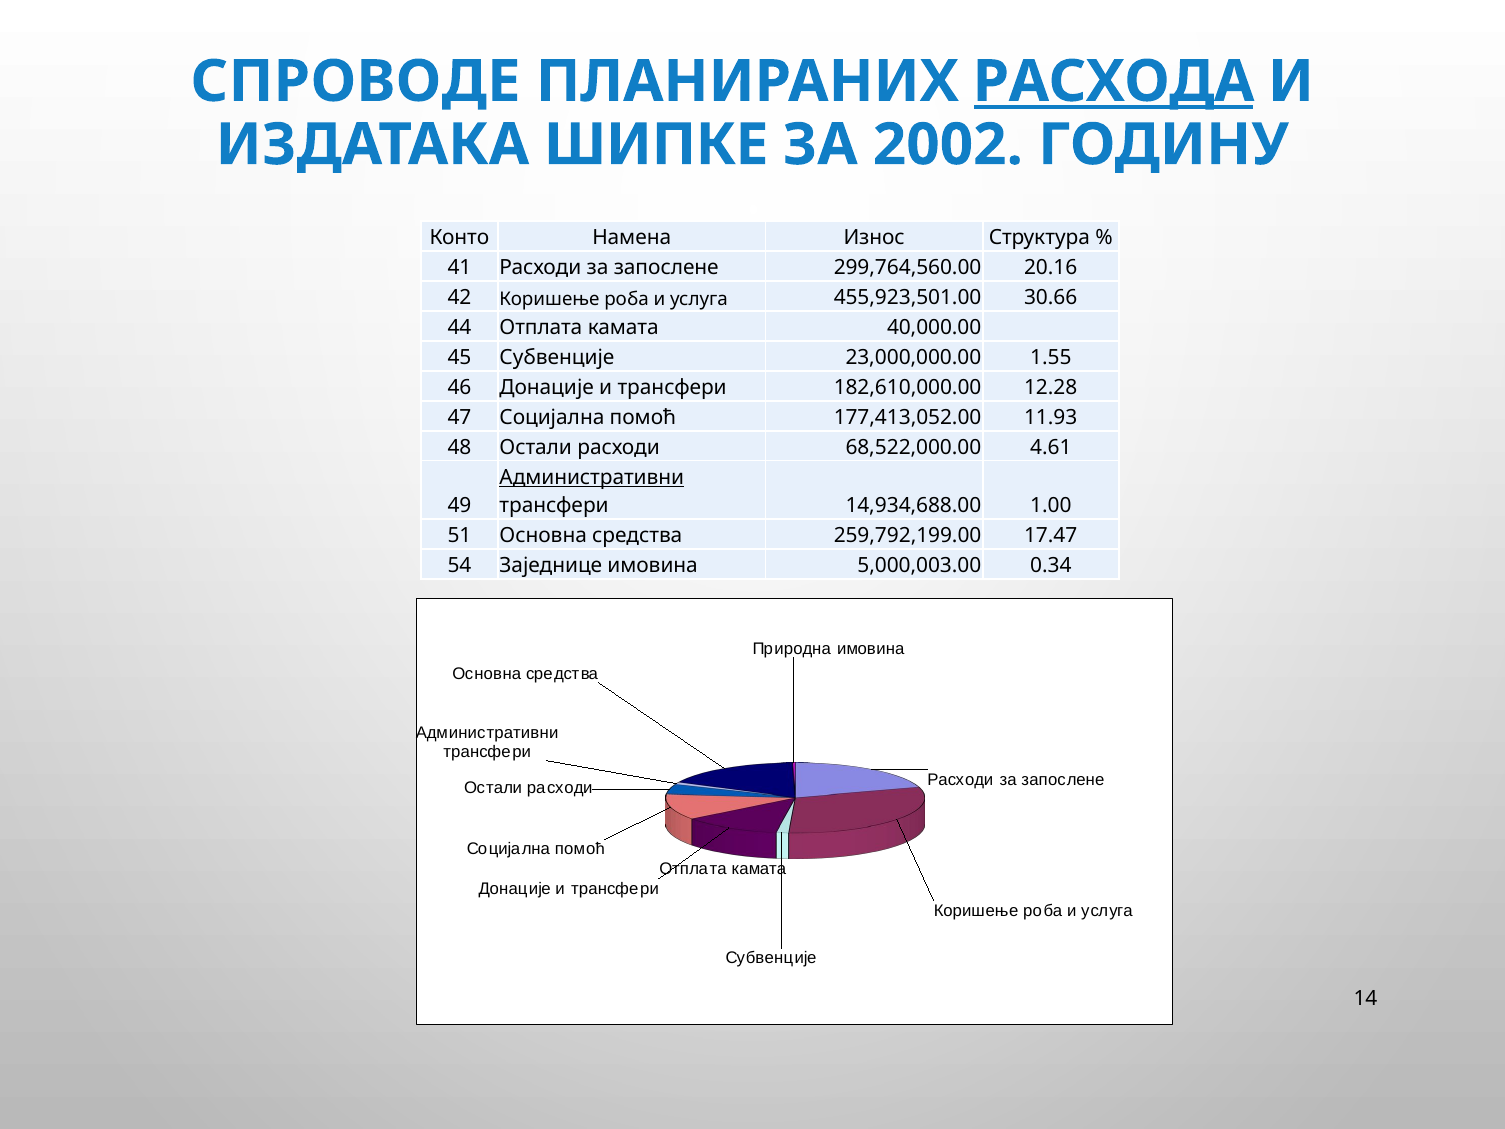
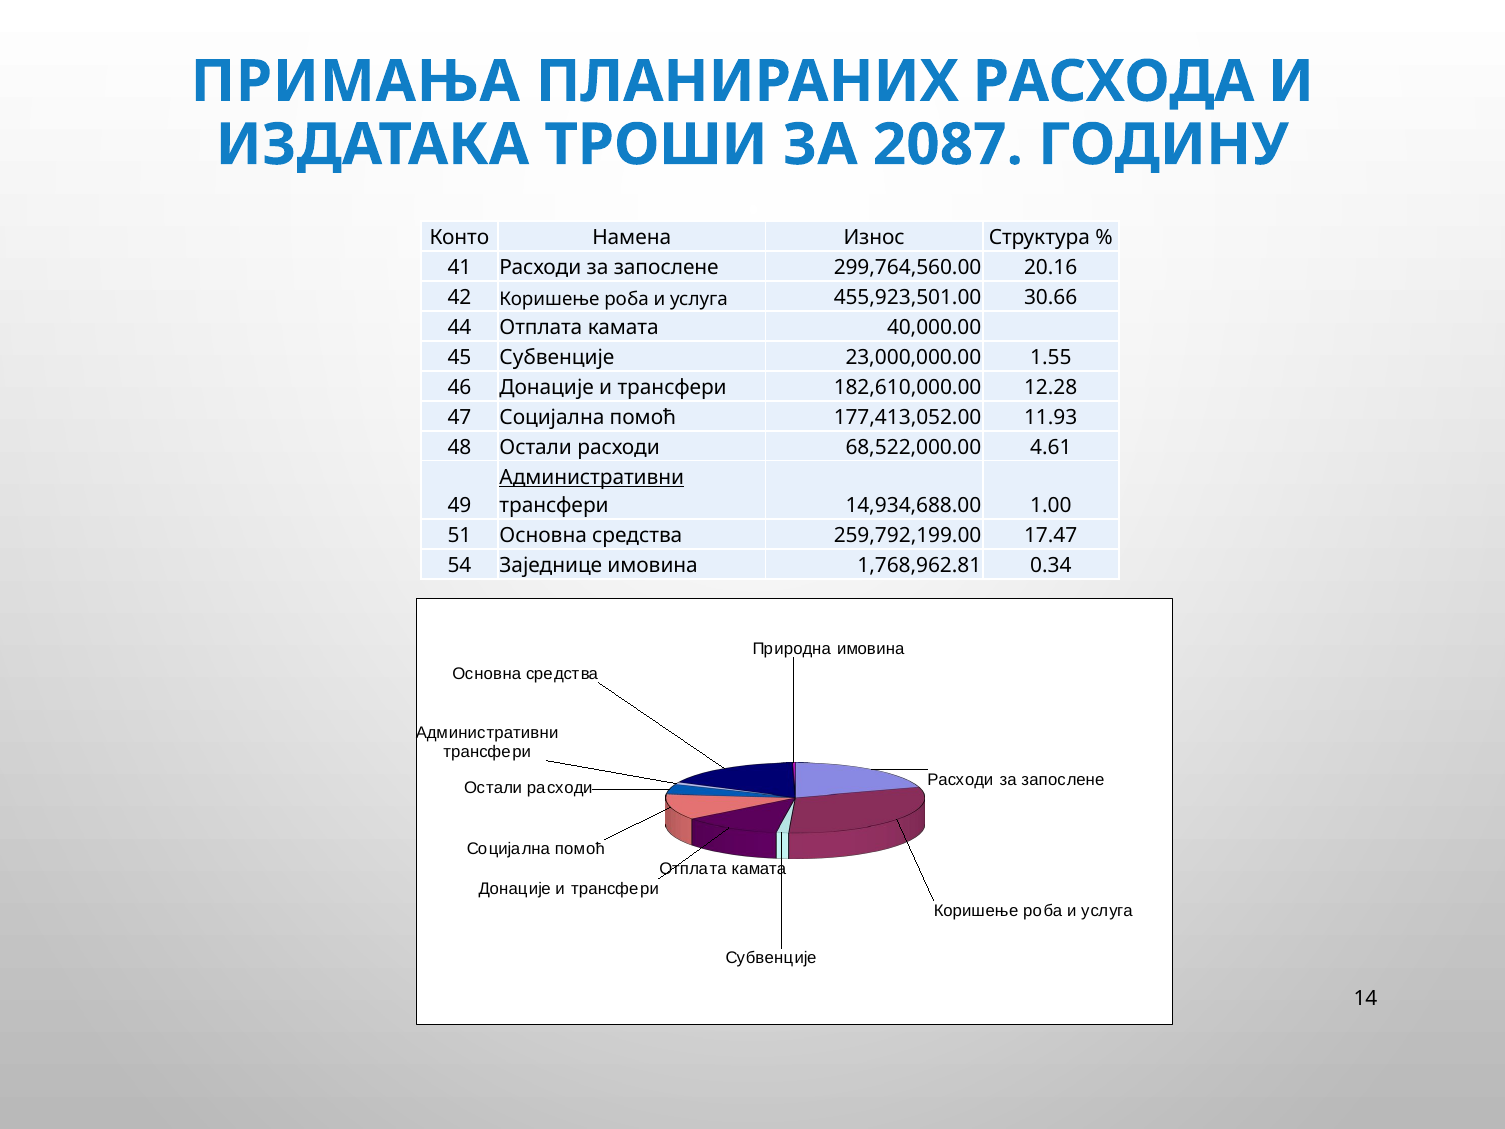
СПРОВОДЕ: СПРОВОДЕ -> ПРИМАЊА
РАСХОДА underline: present -> none
ШИПКЕ: ШИПКЕ -> ТРОШИ
2002: 2002 -> 2087
5,000,003.00: 5,000,003.00 -> 1,768,962.81
